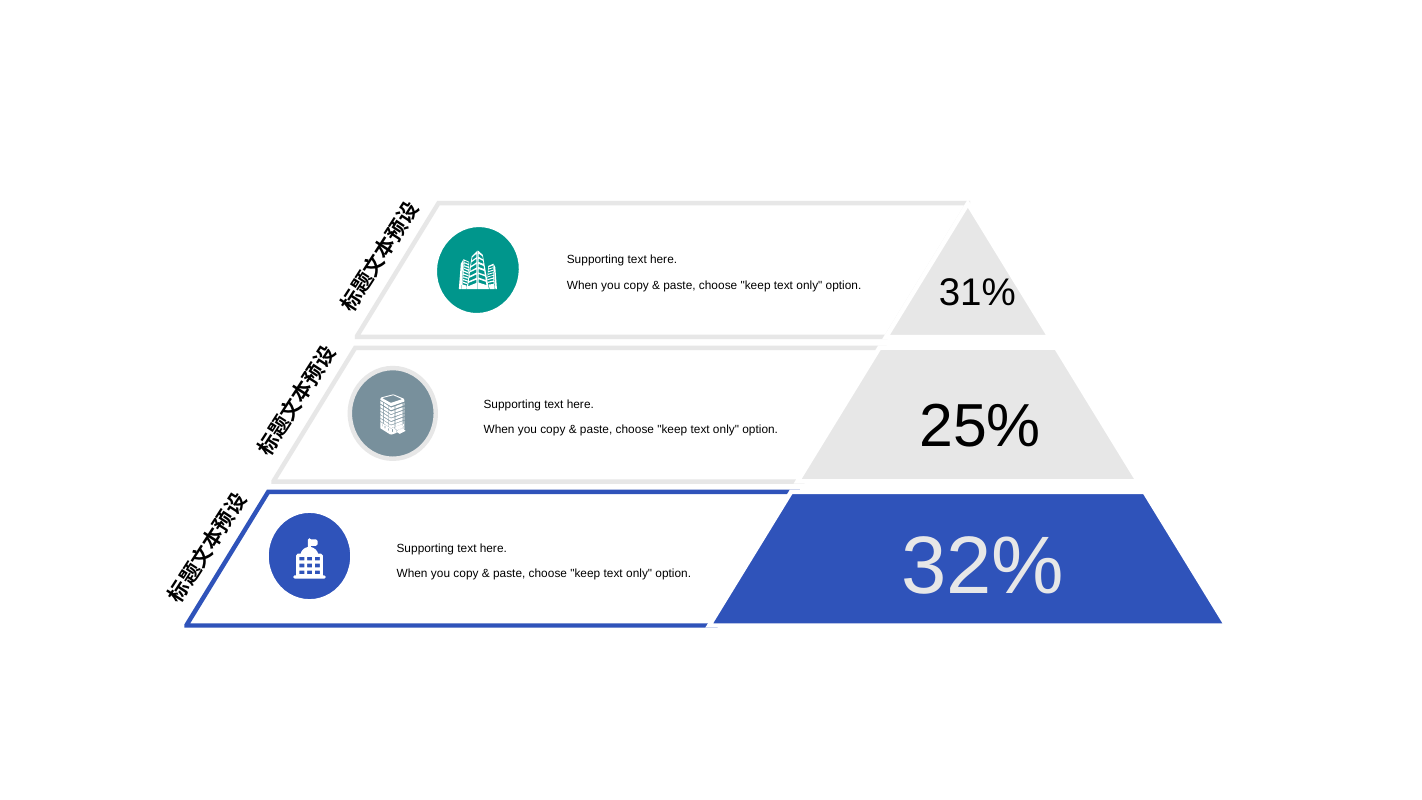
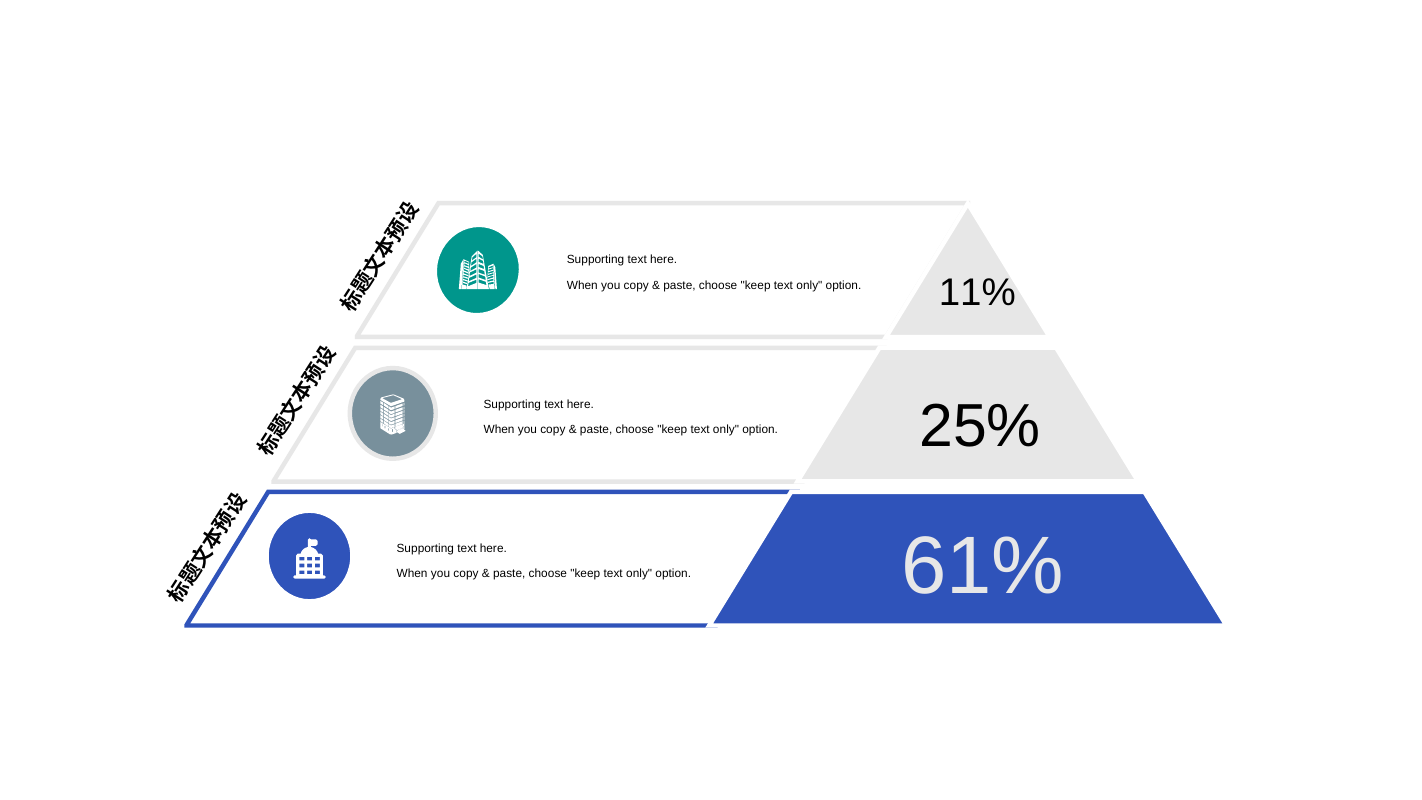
31%: 31% -> 11%
32%: 32% -> 61%
